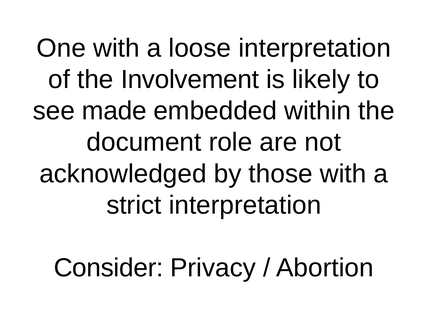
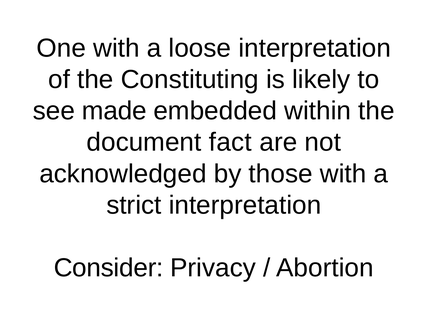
Involvement: Involvement -> Constituting
role: role -> fact
